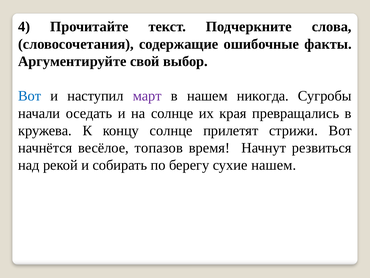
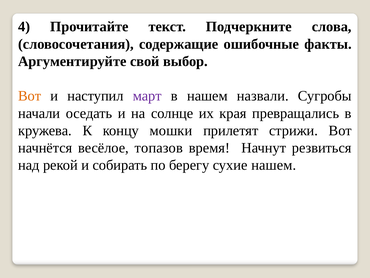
Вот at (30, 96) colour: blue -> orange
никогда: никогда -> назвали
концу солнце: солнце -> мошки
